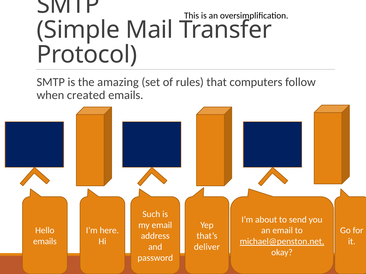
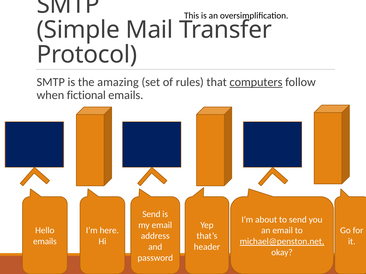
computers underline: none -> present
created: created -> fictional
Such at (151, 214): Such -> Send
deliver: deliver -> header
